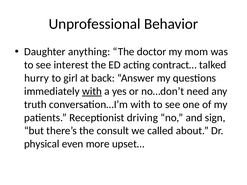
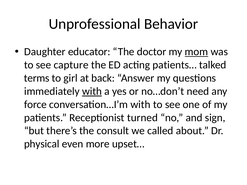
anything: anything -> educator
mom underline: none -> present
interest: interest -> capture
contract…: contract… -> patients…
hurry: hurry -> terms
truth: truth -> force
driving: driving -> turned
